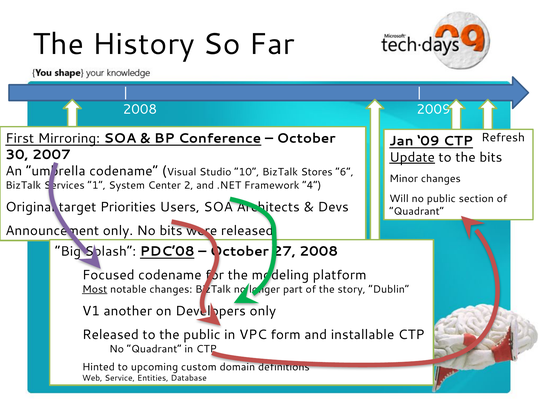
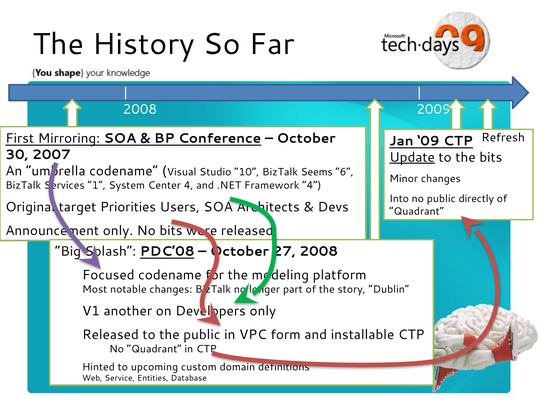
Stores: Stores -> Seems
Center 2: 2 -> 4
Will: Will -> Into
section: section -> directly
Most underline: present -> none
